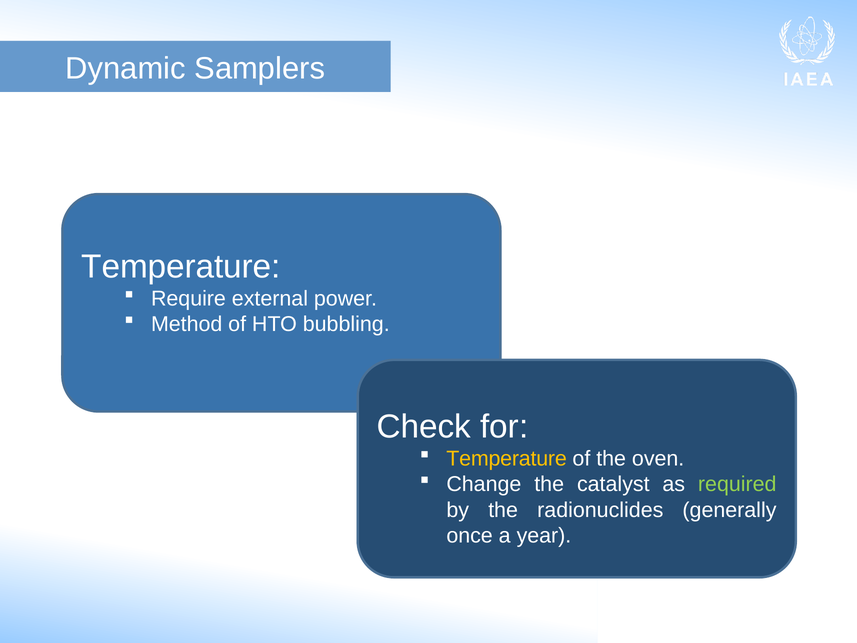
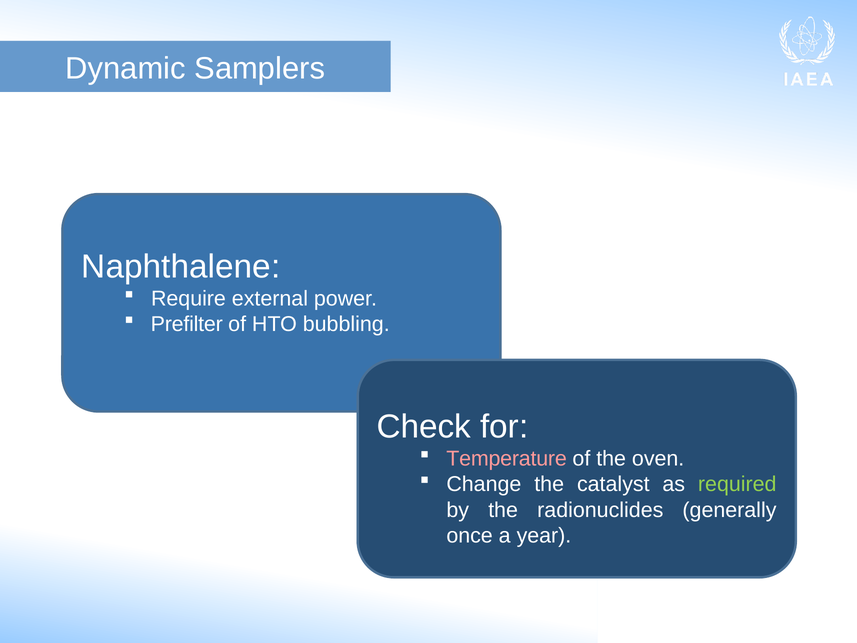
Temperature at (181, 266): Temperature -> Naphthalene
Method: Method -> Prefilter
Temperature at (507, 459) colour: yellow -> pink
